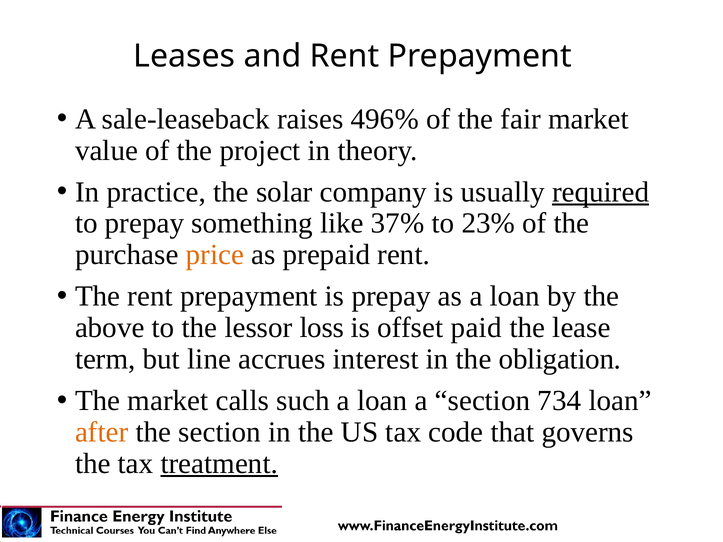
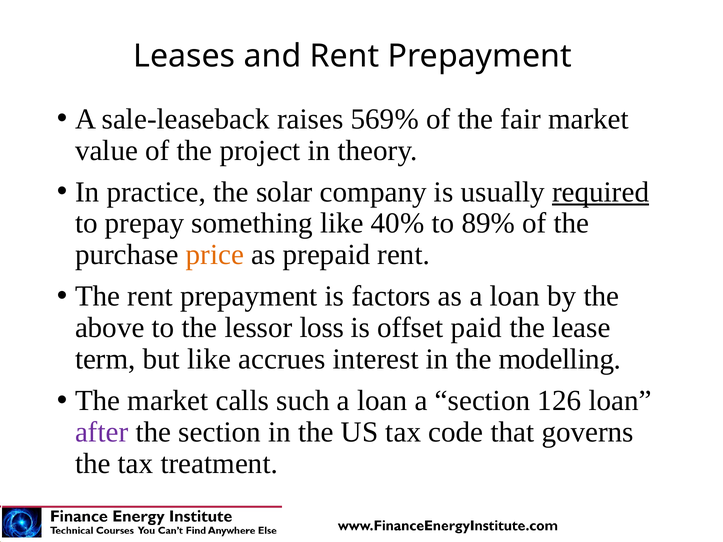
496%: 496% -> 569%
37%: 37% -> 40%
23%: 23% -> 89%
is prepay: prepay -> factors
but line: line -> like
obligation: obligation -> modelling
734: 734 -> 126
after colour: orange -> purple
treatment underline: present -> none
